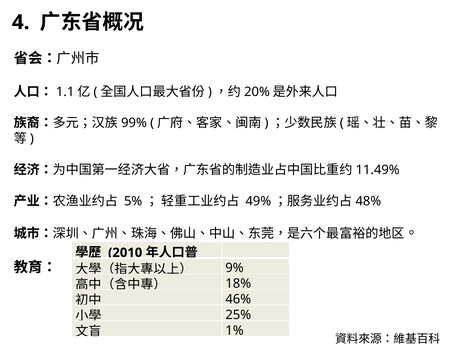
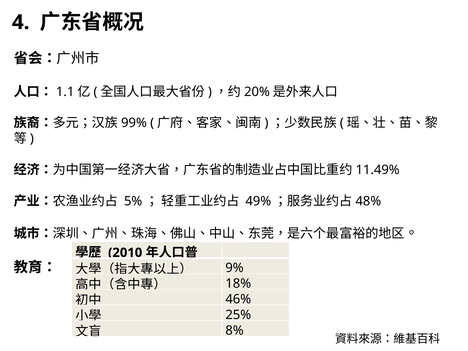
1%: 1% -> 8%
